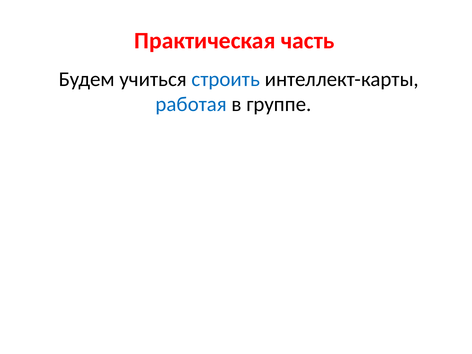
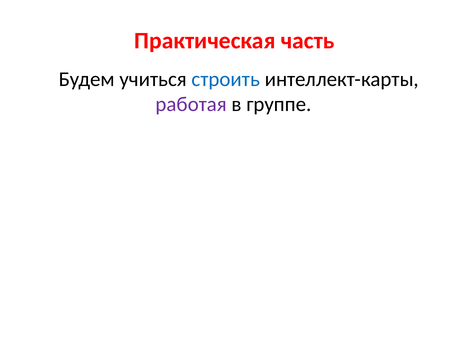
работая colour: blue -> purple
